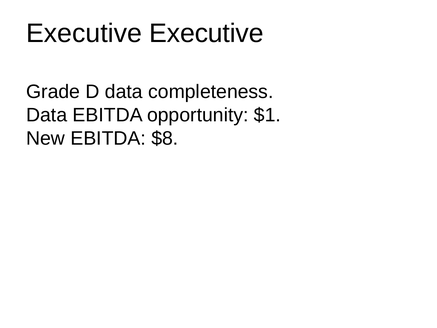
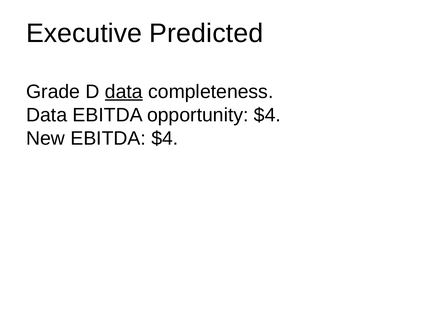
Executive Executive: Executive -> Predicted
data at (124, 92) underline: none -> present
opportunity $1: $1 -> $4
EBITDA $8: $8 -> $4
